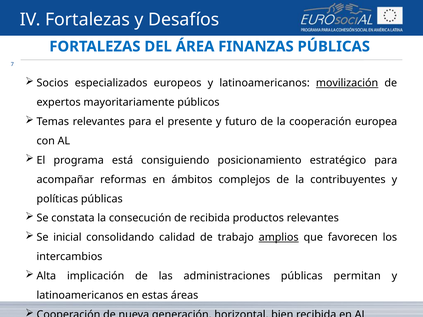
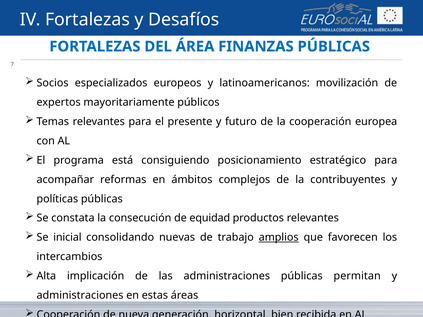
movilización underline: present -> none
de recibida: recibida -> equidad
calidad: calidad -> nuevas
latinoamericanos at (80, 296): latinoamericanos -> administraciones
